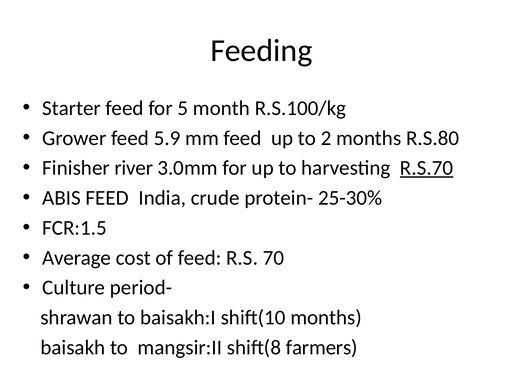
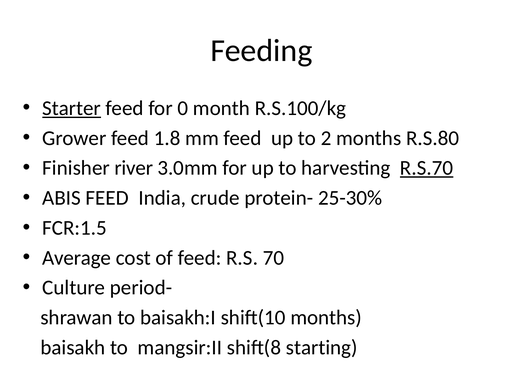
Starter underline: none -> present
5: 5 -> 0
5.9: 5.9 -> 1.8
farmers: farmers -> starting
